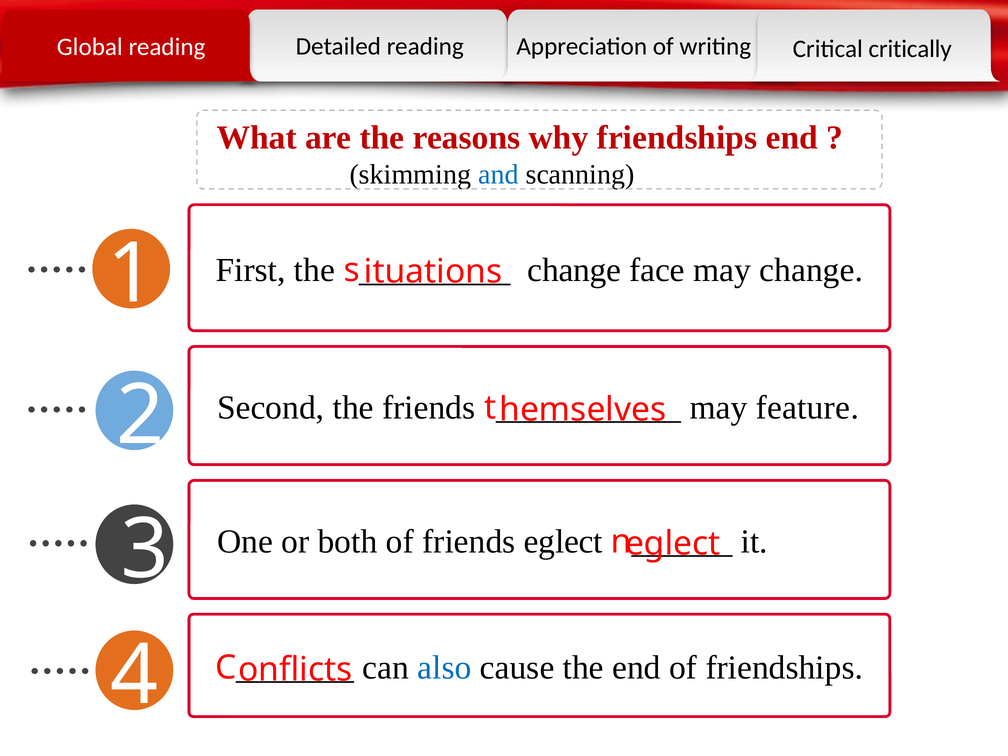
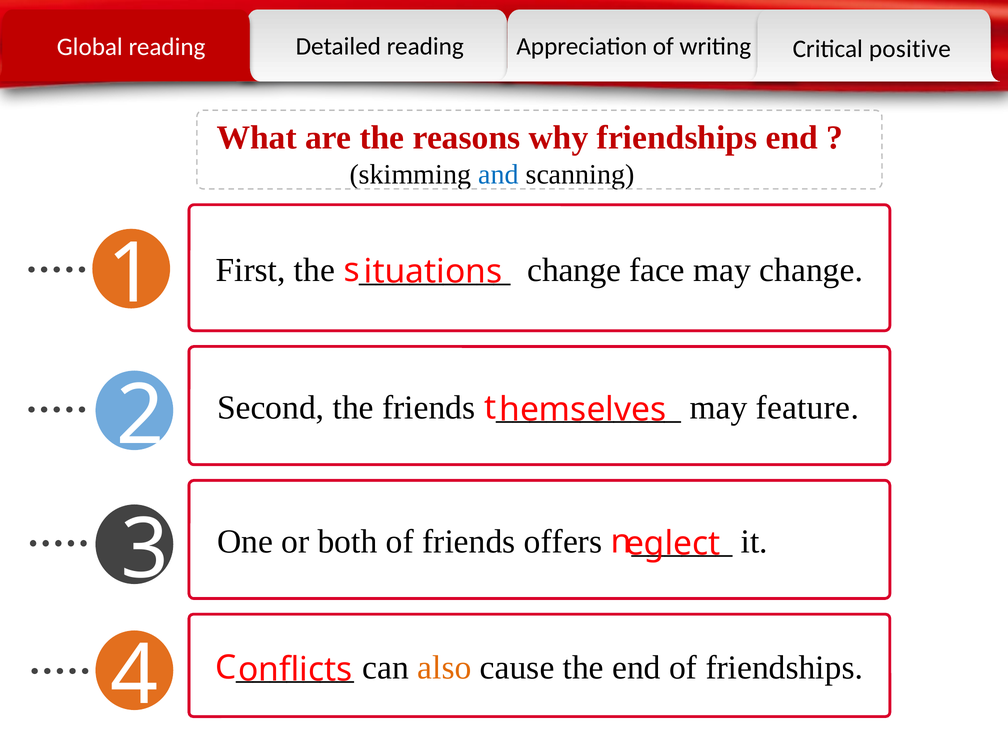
critically: critically -> positive
friends eglect: eglect -> offers
also colour: blue -> orange
